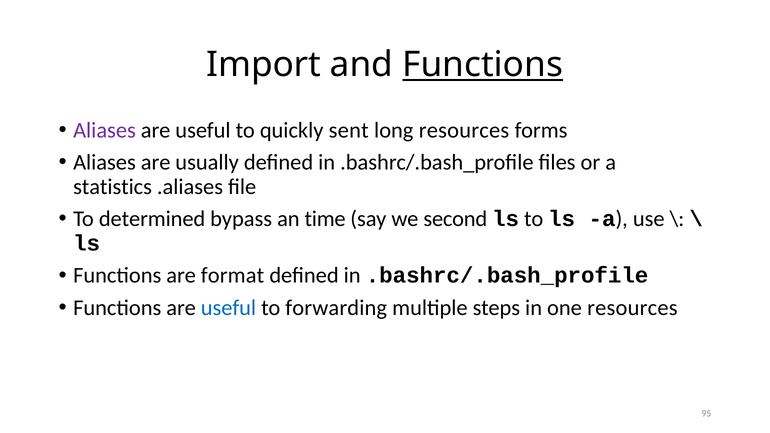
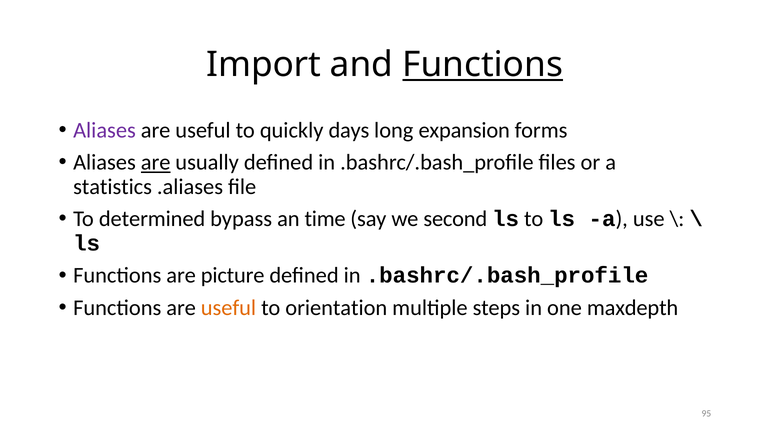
sent: sent -> days
long resources: resources -> expansion
are at (156, 162) underline: none -> present
format: format -> picture
useful at (228, 308) colour: blue -> orange
forwarding: forwarding -> orientation
one resources: resources -> maxdepth
